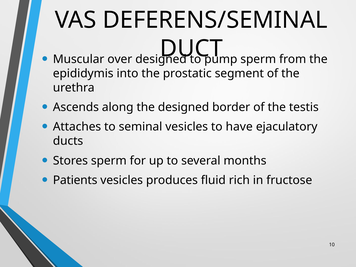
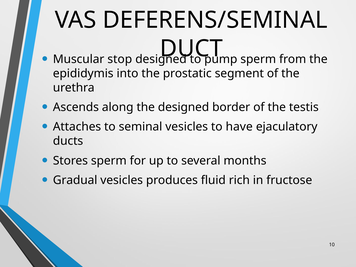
over: over -> stop
Patients: Patients -> Gradual
